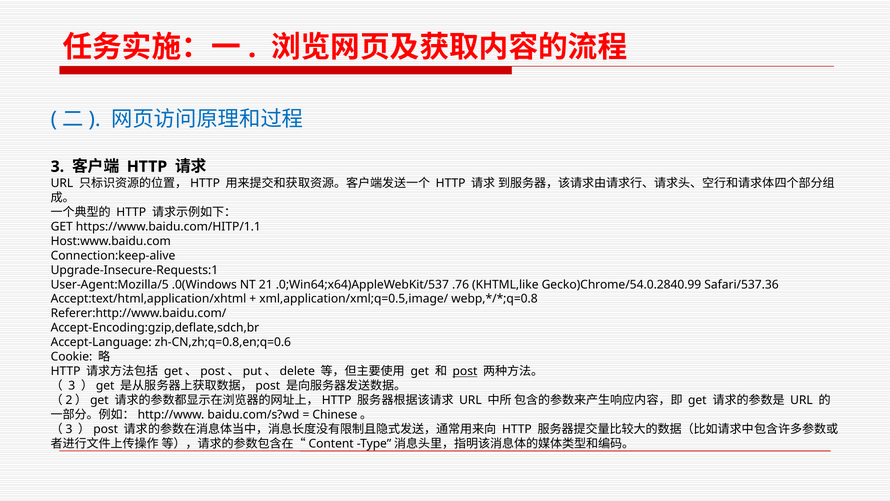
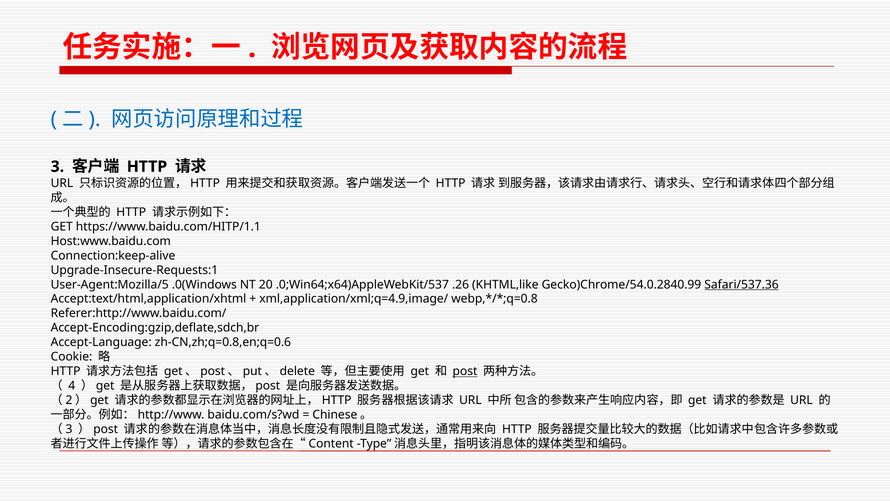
21: 21 -> 20
.76: .76 -> .26
Safari/537.36 underline: none -> present
xml,application/xml;q=0.5,image/: xml,application/xml;q=0.5,image/ -> xml,application/xml;q=4.9,image/
3 at (72, 386): 3 -> 4
